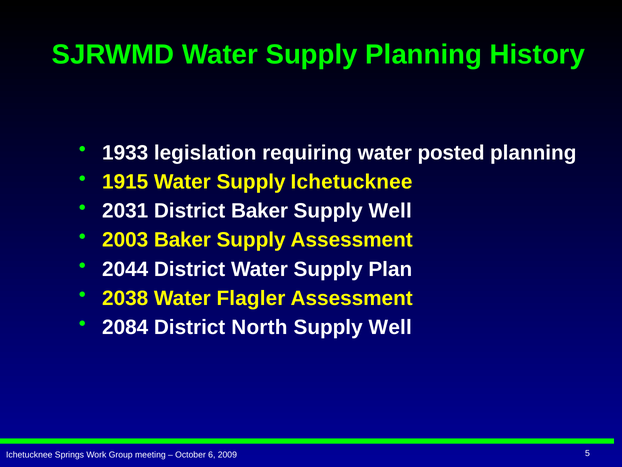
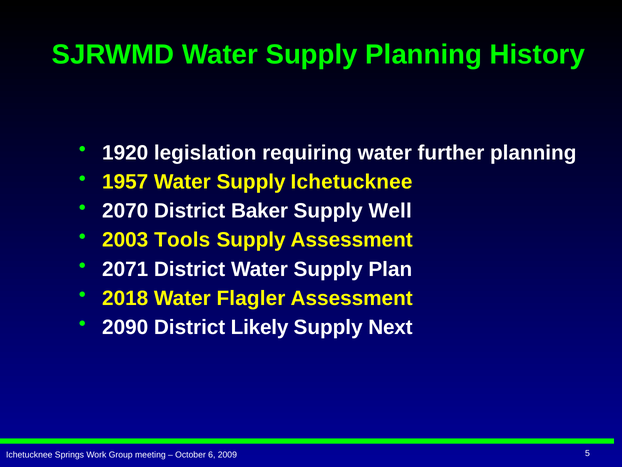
1933: 1933 -> 1920
posted: posted -> further
1915: 1915 -> 1957
2031: 2031 -> 2070
2003 Baker: Baker -> Tools
2044: 2044 -> 2071
2038: 2038 -> 2018
2084: 2084 -> 2090
North: North -> Likely
Well at (390, 327): Well -> Next
